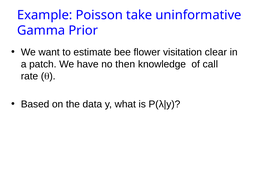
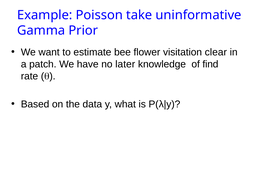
then: then -> later
call: call -> find
